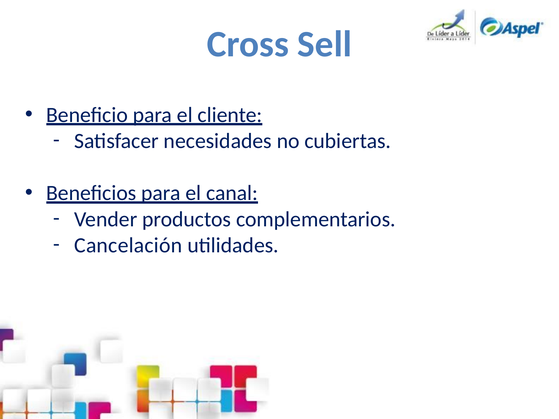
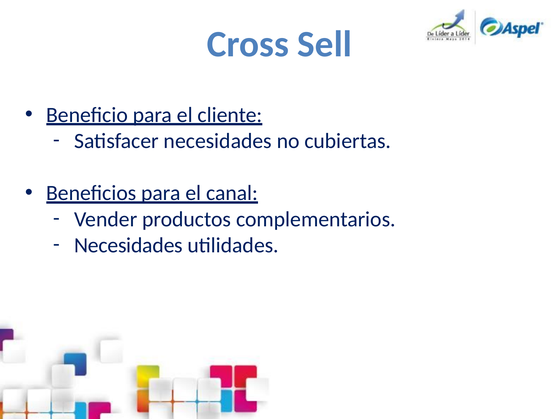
Cancelación at (128, 245): Cancelación -> Necesidades
